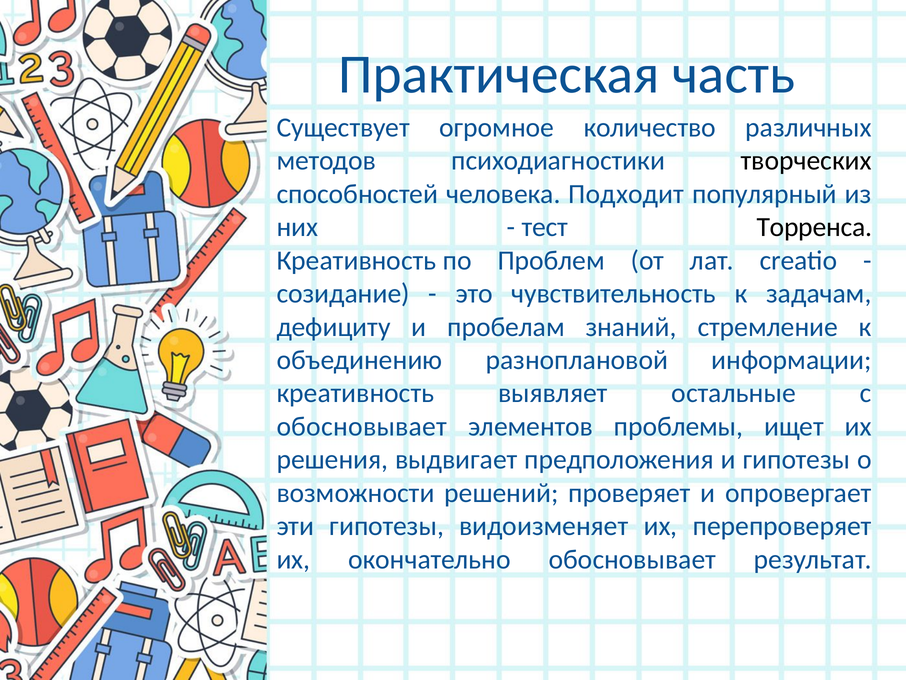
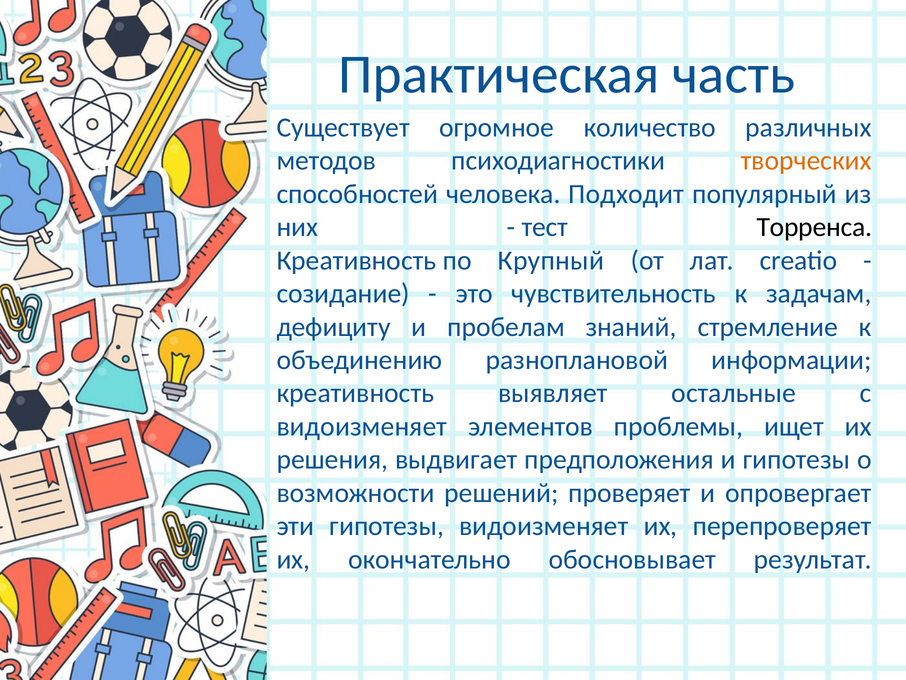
творческих colour: black -> orange
Проблем: Проблем -> Крупный
обосновывает at (362, 426): обосновывает -> видоизменяет
